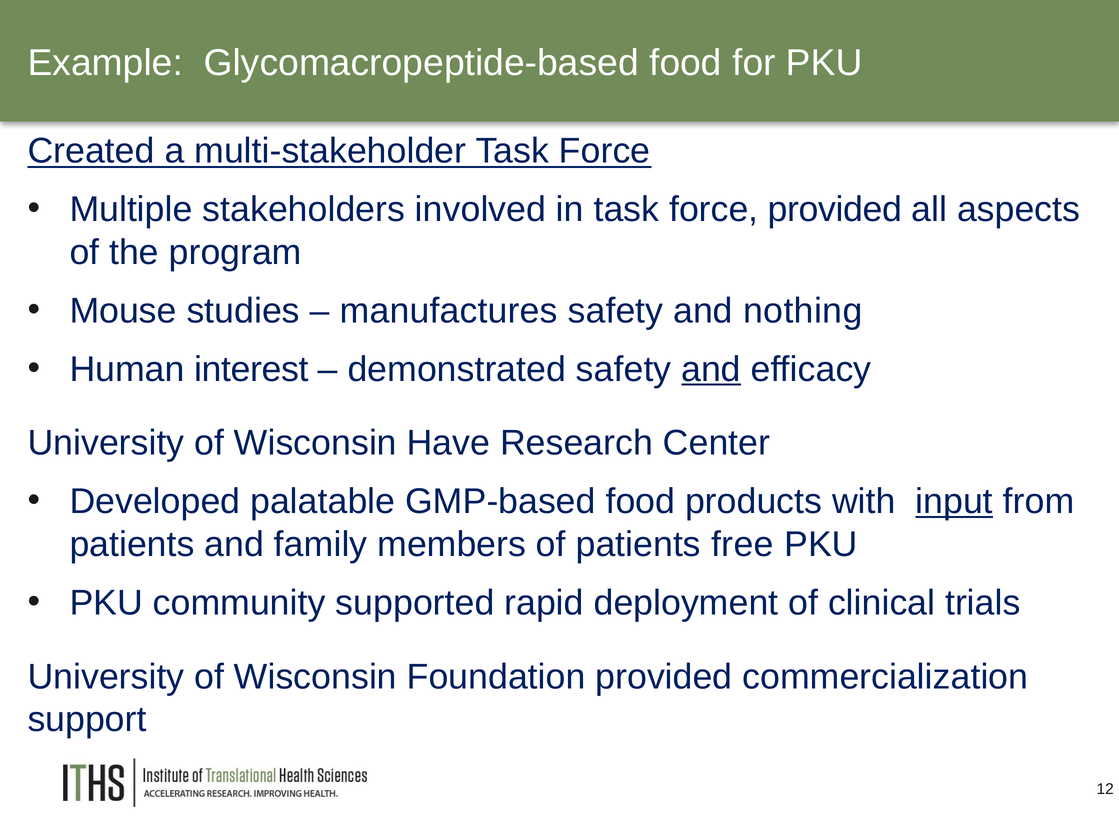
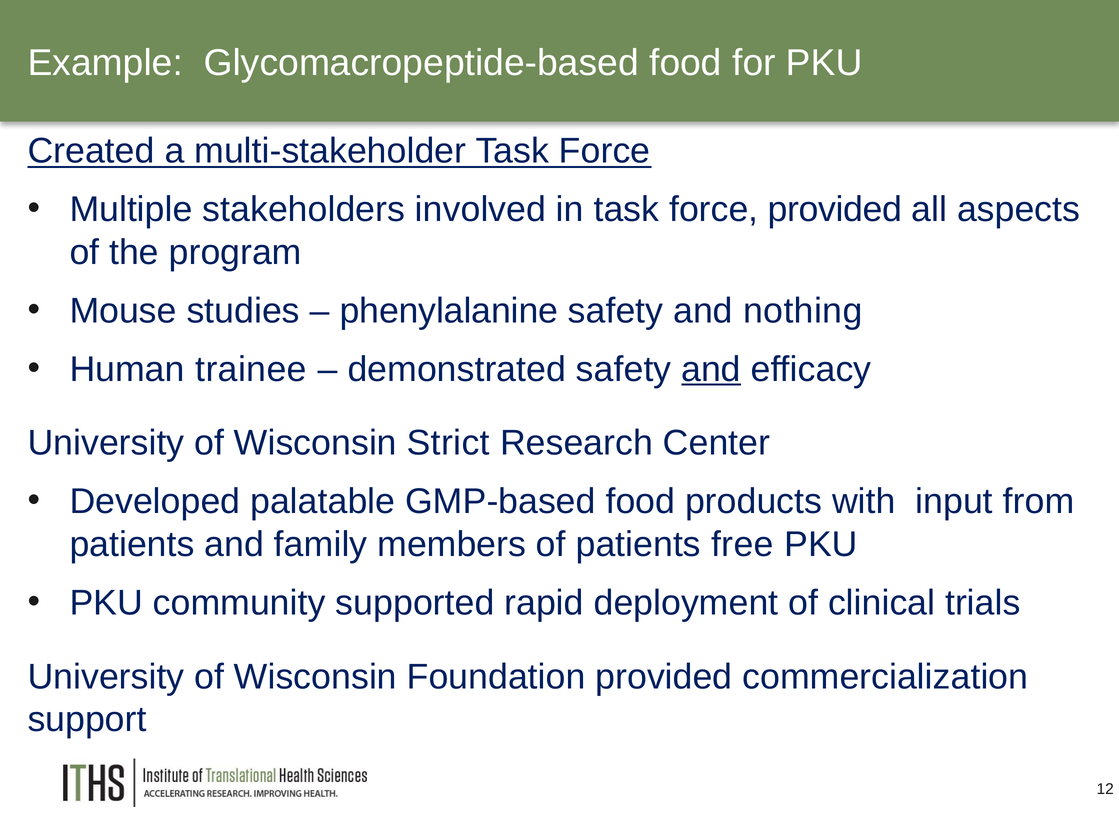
manufactures: manufactures -> phenylalanine
interest: interest -> trainee
Have: Have -> Strict
input underline: present -> none
